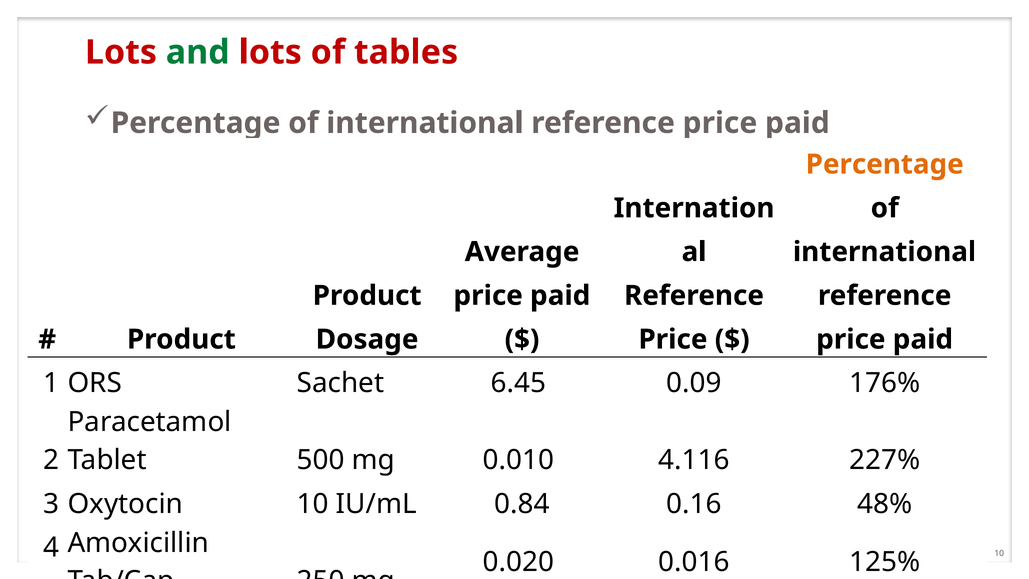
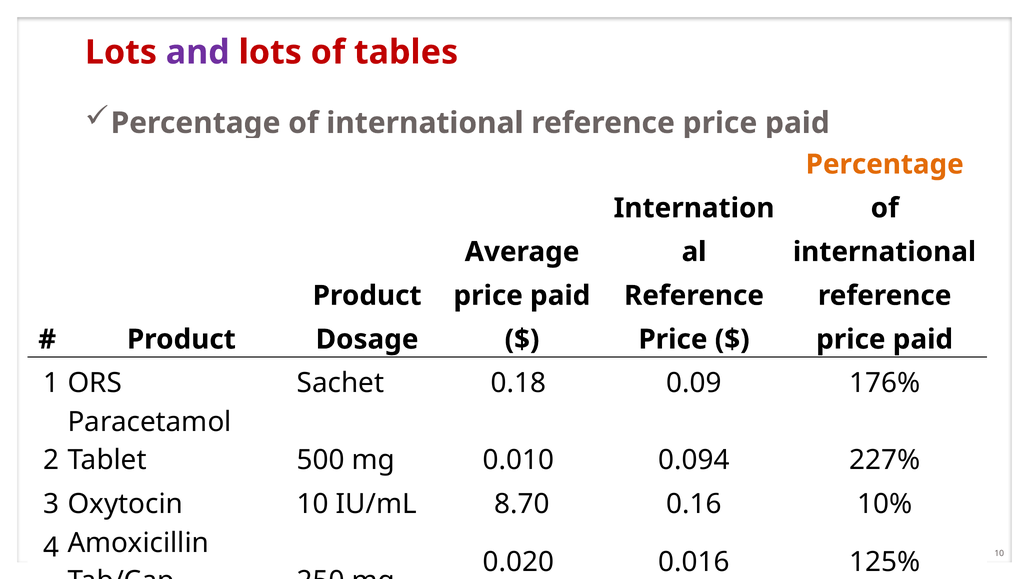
and colour: green -> purple
6.45: 6.45 -> 0.18
4.116: 4.116 -> 0.094
0.84: 0.84 -> 8.70
48%: 48% -> 10%
